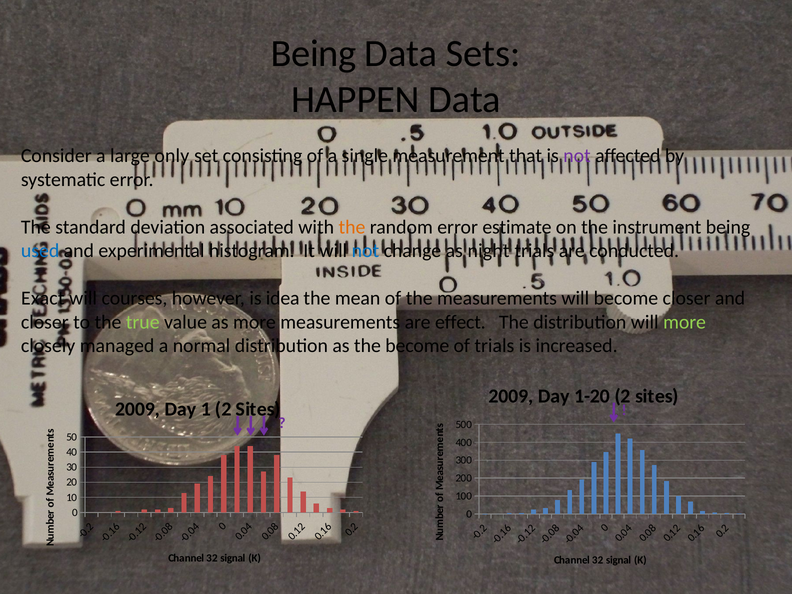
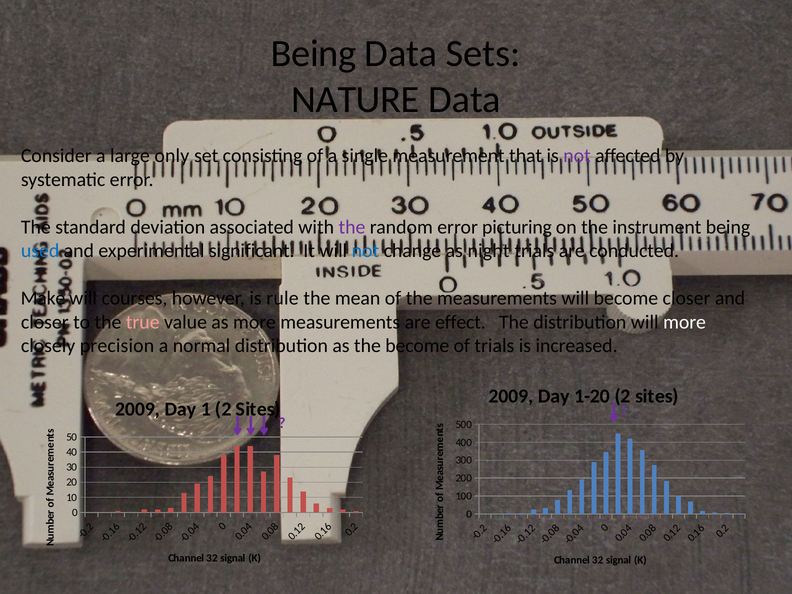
HAPPEN: HAPPEN -> NATURE
the at (352, 227) colour: orange -> purple
estimate: estimate -> picturing
histogram: histogram -> significant
Exact: Exact -> Make
idea: idea -> rule
true colour: light green -> pink
more at (685, 322) colour: light green -> white
managed: managed -> precision
